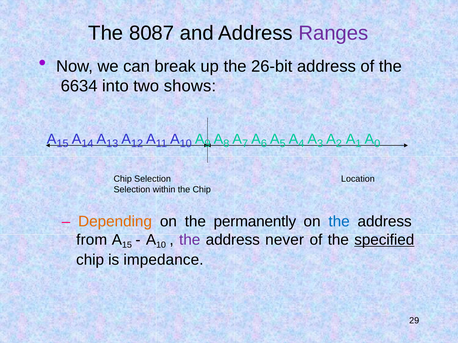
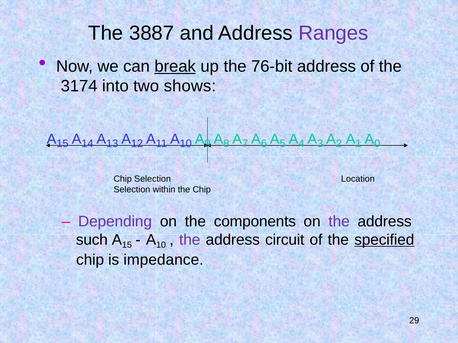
8087: 8087 -> 3887
break underline: none -> present
26-bit: 26-bit -> 76-bit
6634: 6634 -> 3174
Depending colour: orange -> purple
permanently: permanently -> components
the at (339, 222) colour: blue -> purple
from: from -> such
never: never -> circuit
